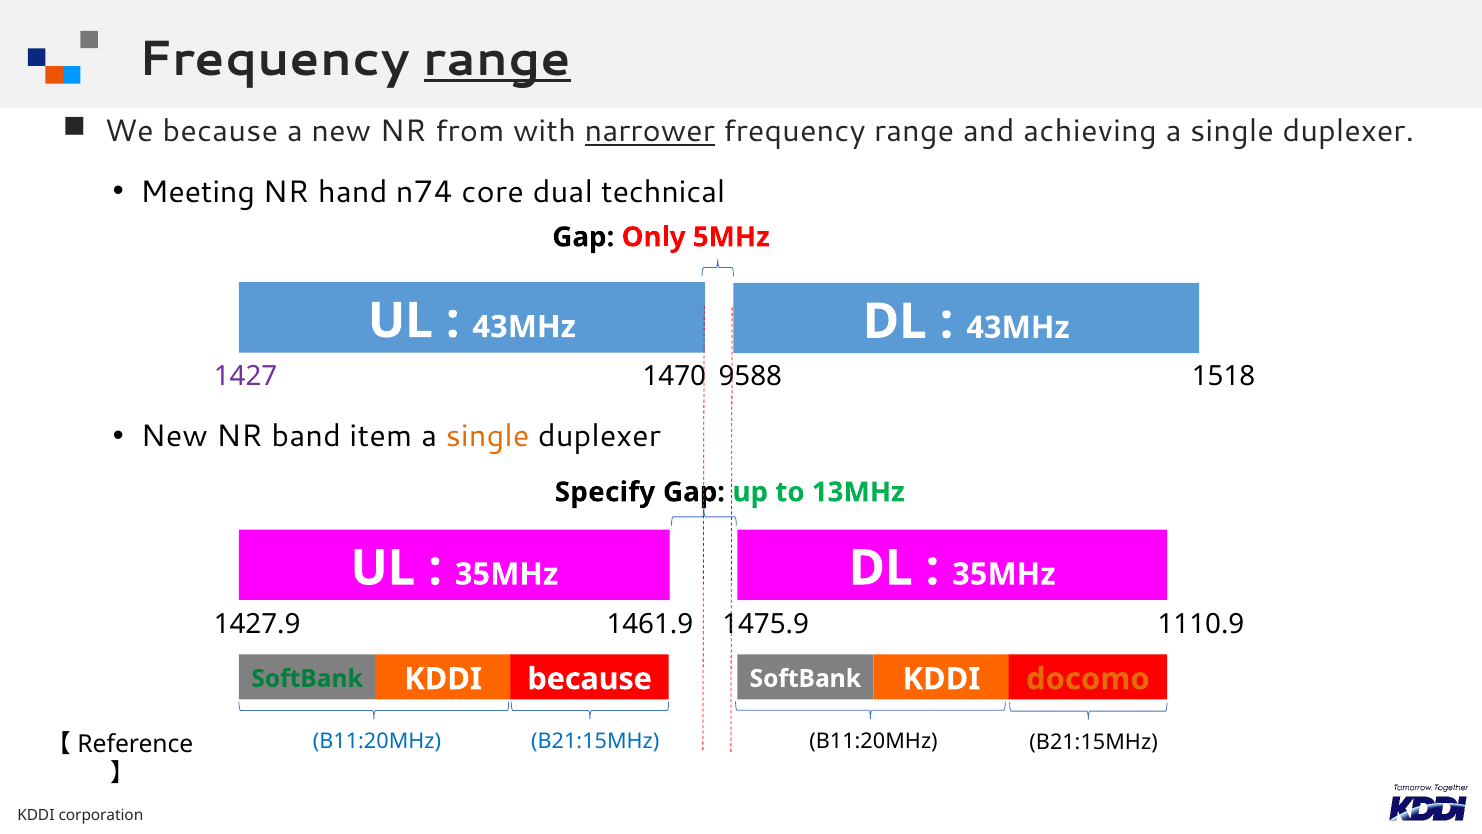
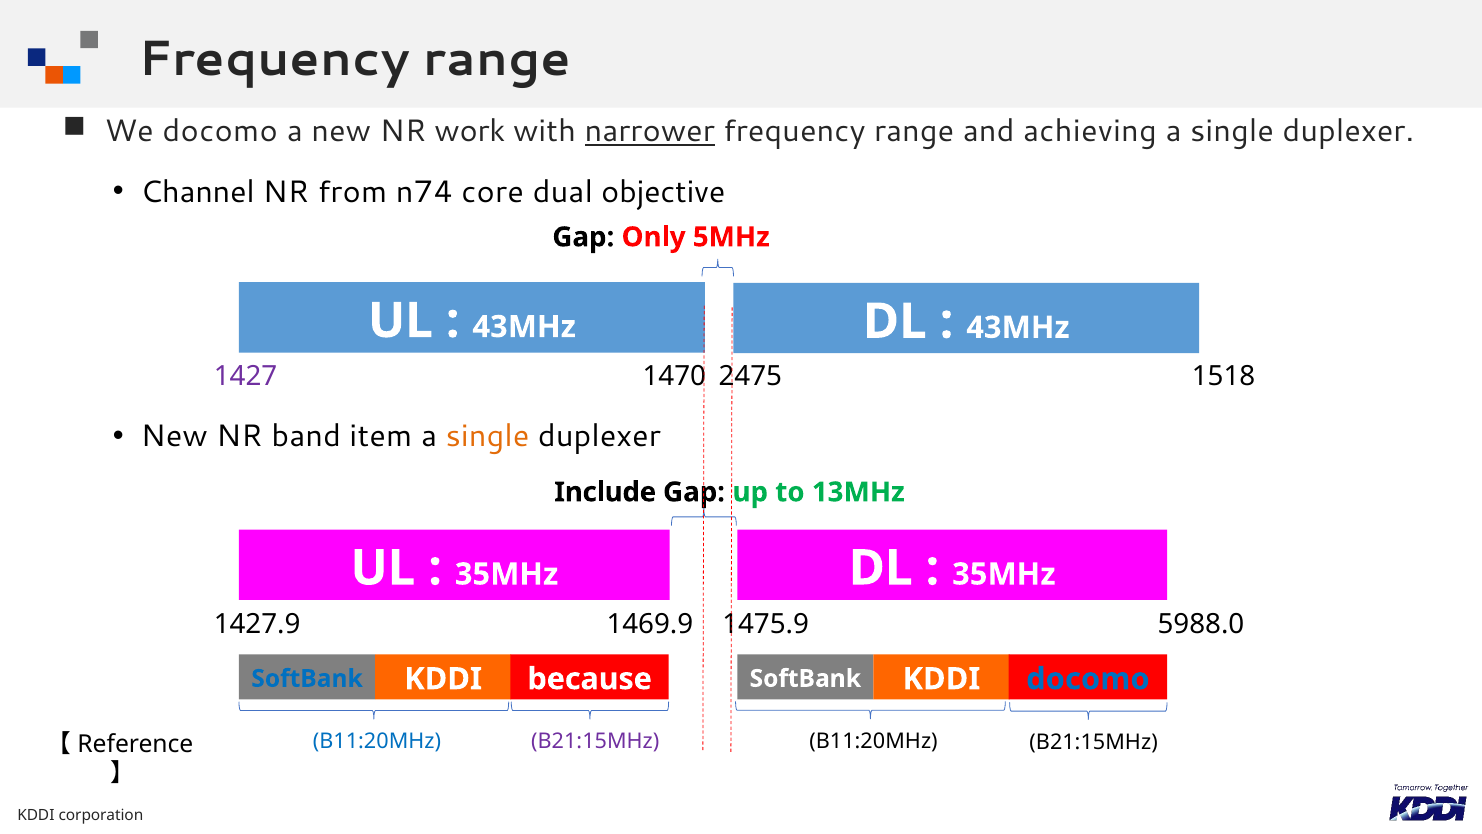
range at (497, 59) underline: present -> none
We because: because -> docomo
from: from -> work
Meeting: Meeting -> Channel
hand: hand -> from
technical: technical -> objective
9588: 9588 -> 2475
Specify: Specify -> Include
1461.9: 1461.9 -> 1469.9
1110.9: 1110.9 -> 5988.0
SoftBank at (307, 678) colour: green -> blue
docomo at (1088, 679) colour: orange -> blue
B21:15MHz at (595, 741) colour: blue -> purple
